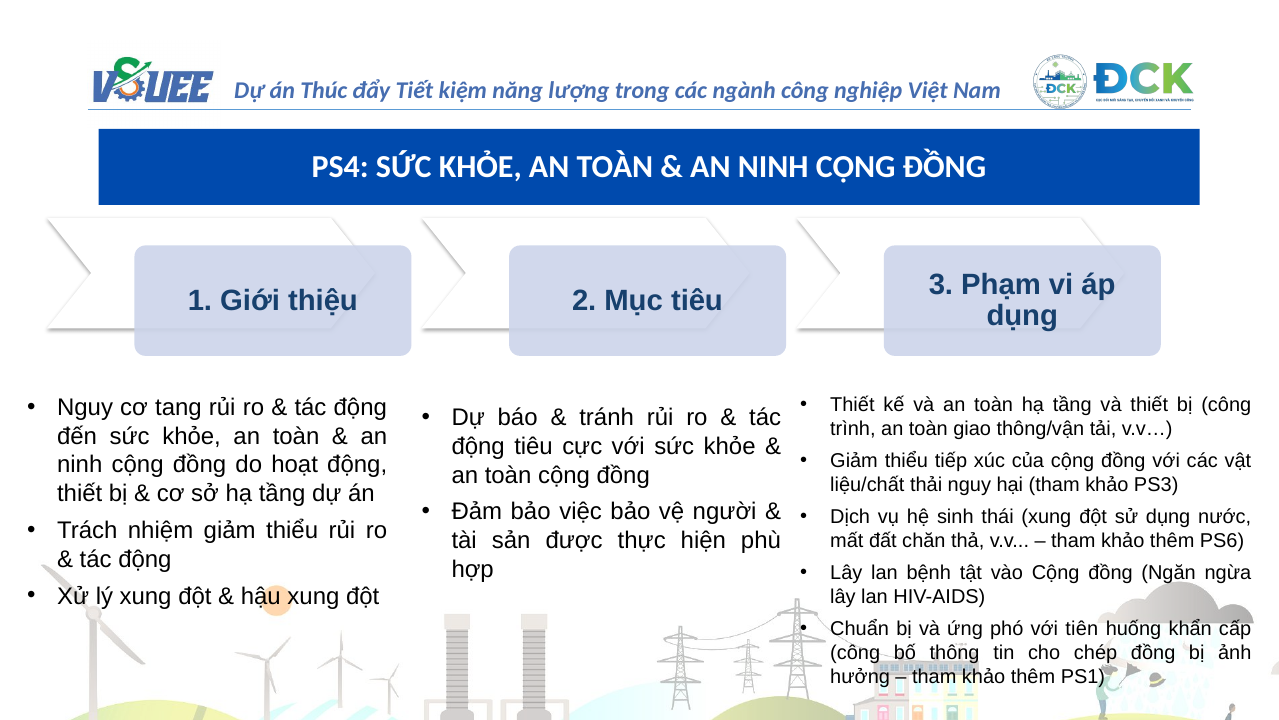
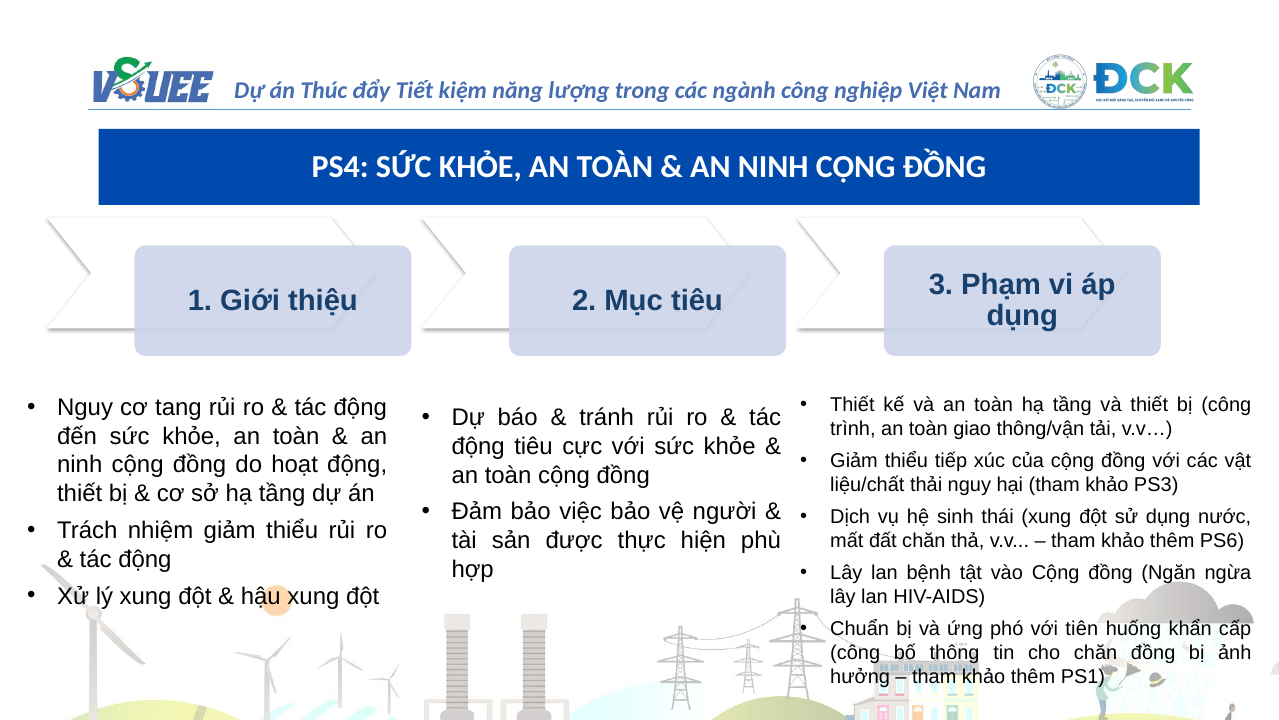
cho chép: chép -> chăn
